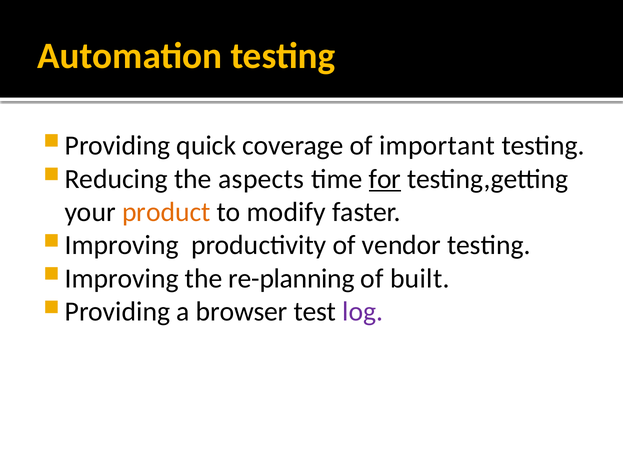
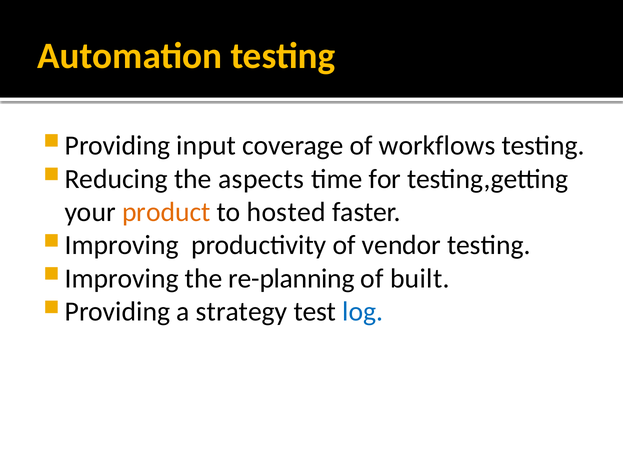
quick: quick -> input
important: important -> workflows
for underline: present -> none
modify: modify -> hosted
browser: browser -> strategy
log colour: purple -> blue
